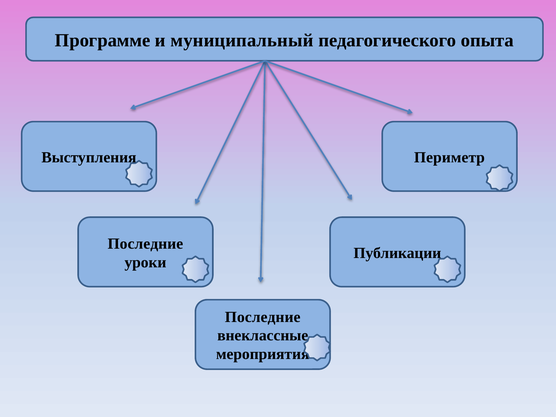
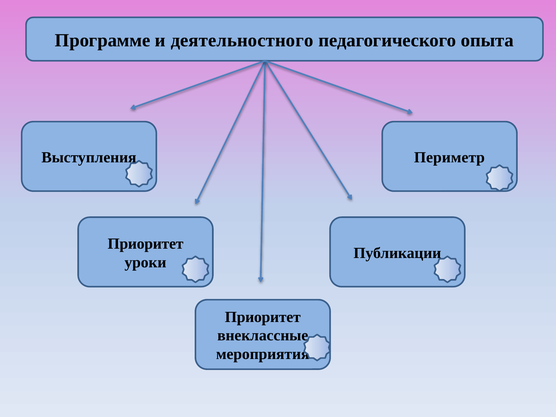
муниципальный: муниципальный -> деятельностного
Последние at (145, 244): Последние -> Приоритет
Последние at (263, 317): Последние -> Приоритет
